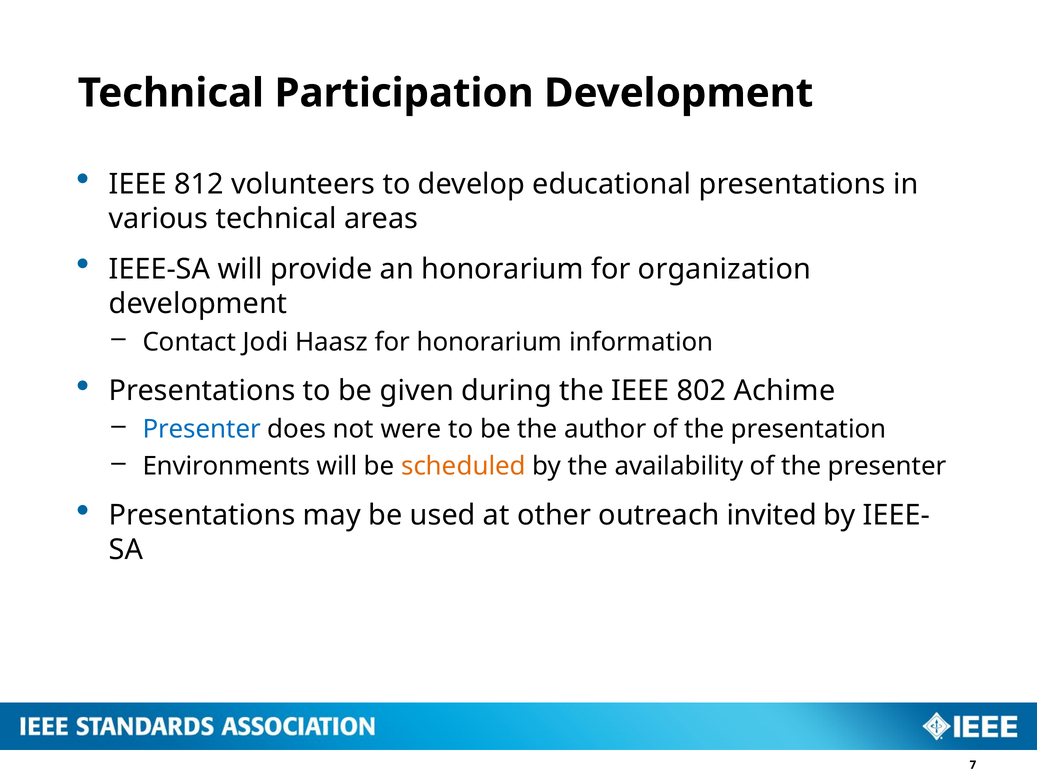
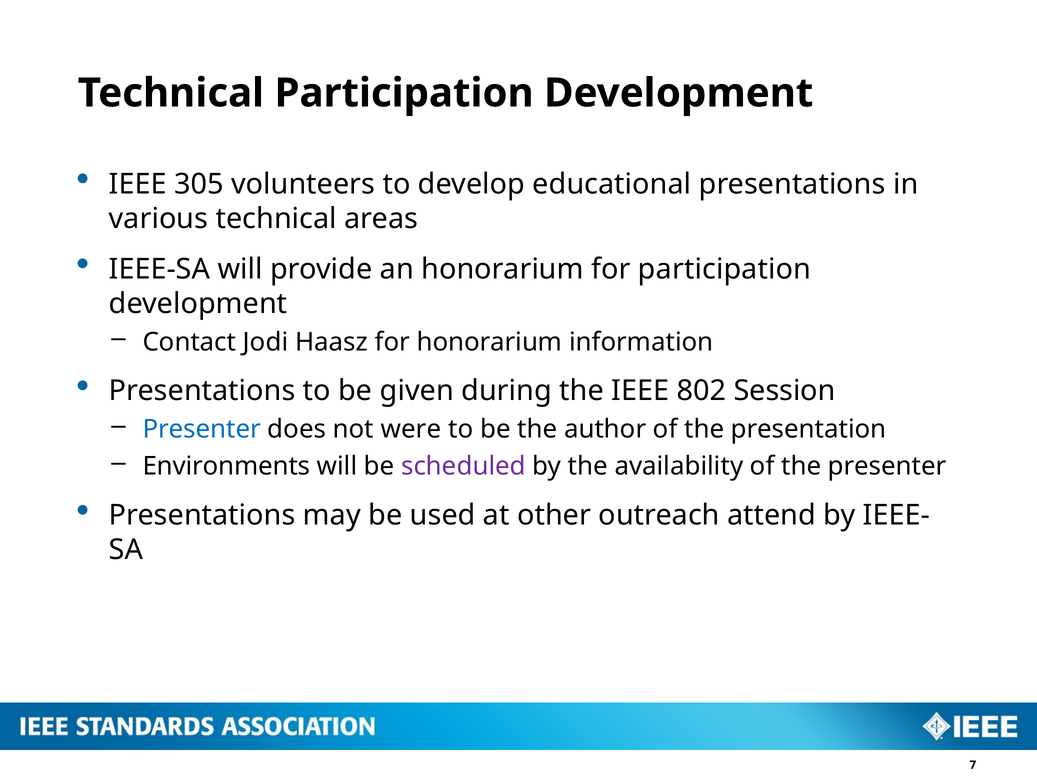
812: 812 -> 305
for organization: organization -> participation
Achime: Achime -> Session
scheduled colour: orange -> purple
invited: invited -> attend
